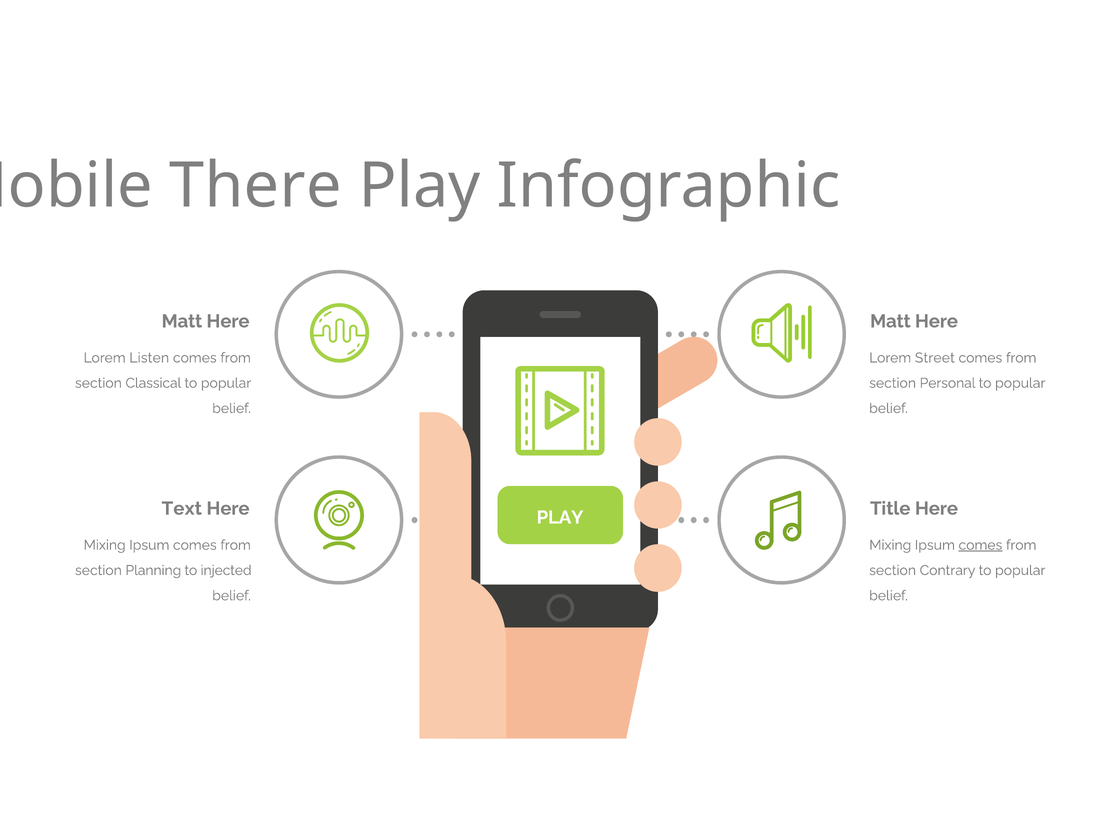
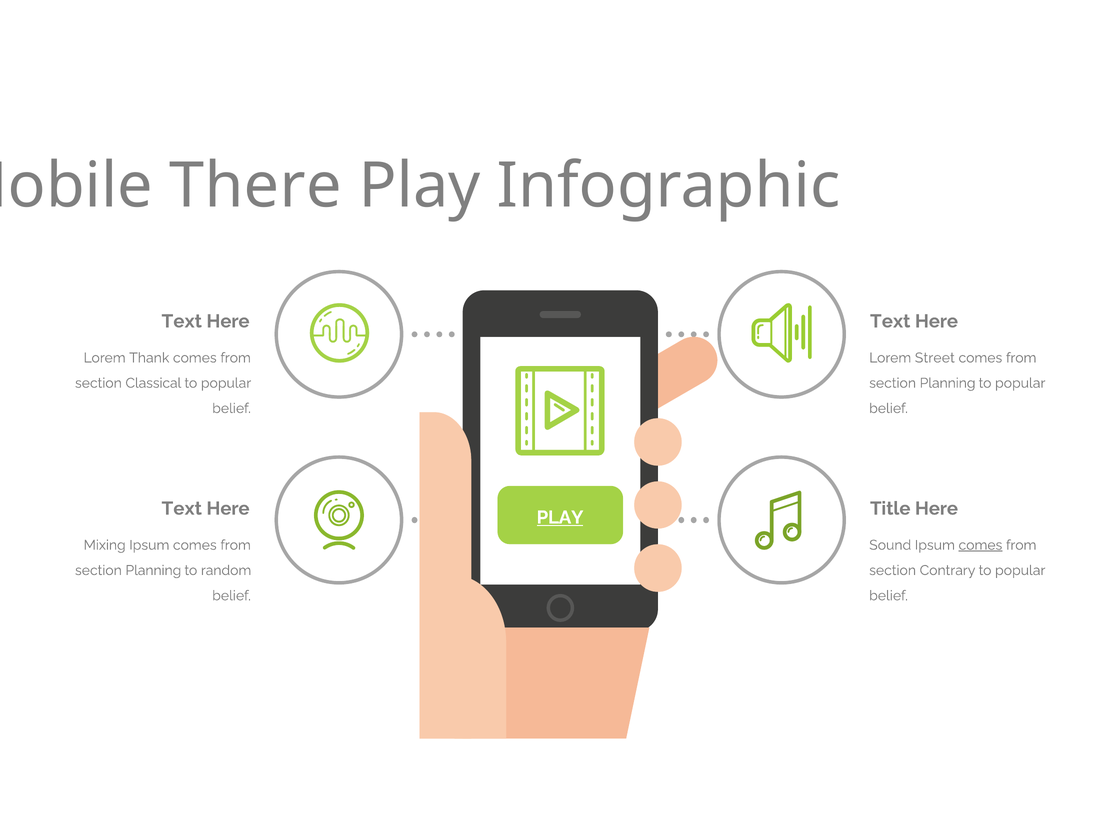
Matt at (182, 321): Matt -> Text
Matt at (890, 321): Matt -> Text
Listen: Listen -> Thank
Personal at (948, 383): Personal -> Planning
PLAY at (560, 517) underline: none -> present
Mixing at (890, 545): Mixing -> Sound
injected: injected -> random
